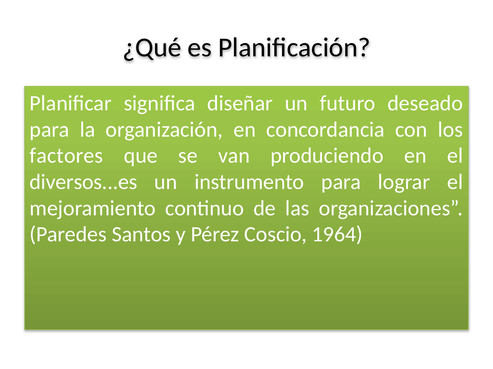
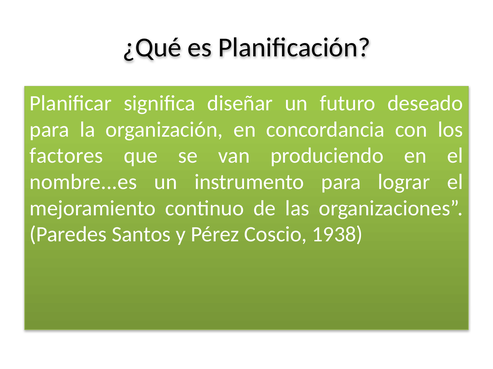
diversos...es: diversos...es -> nombre...es
1964: 1964 -> 1938
